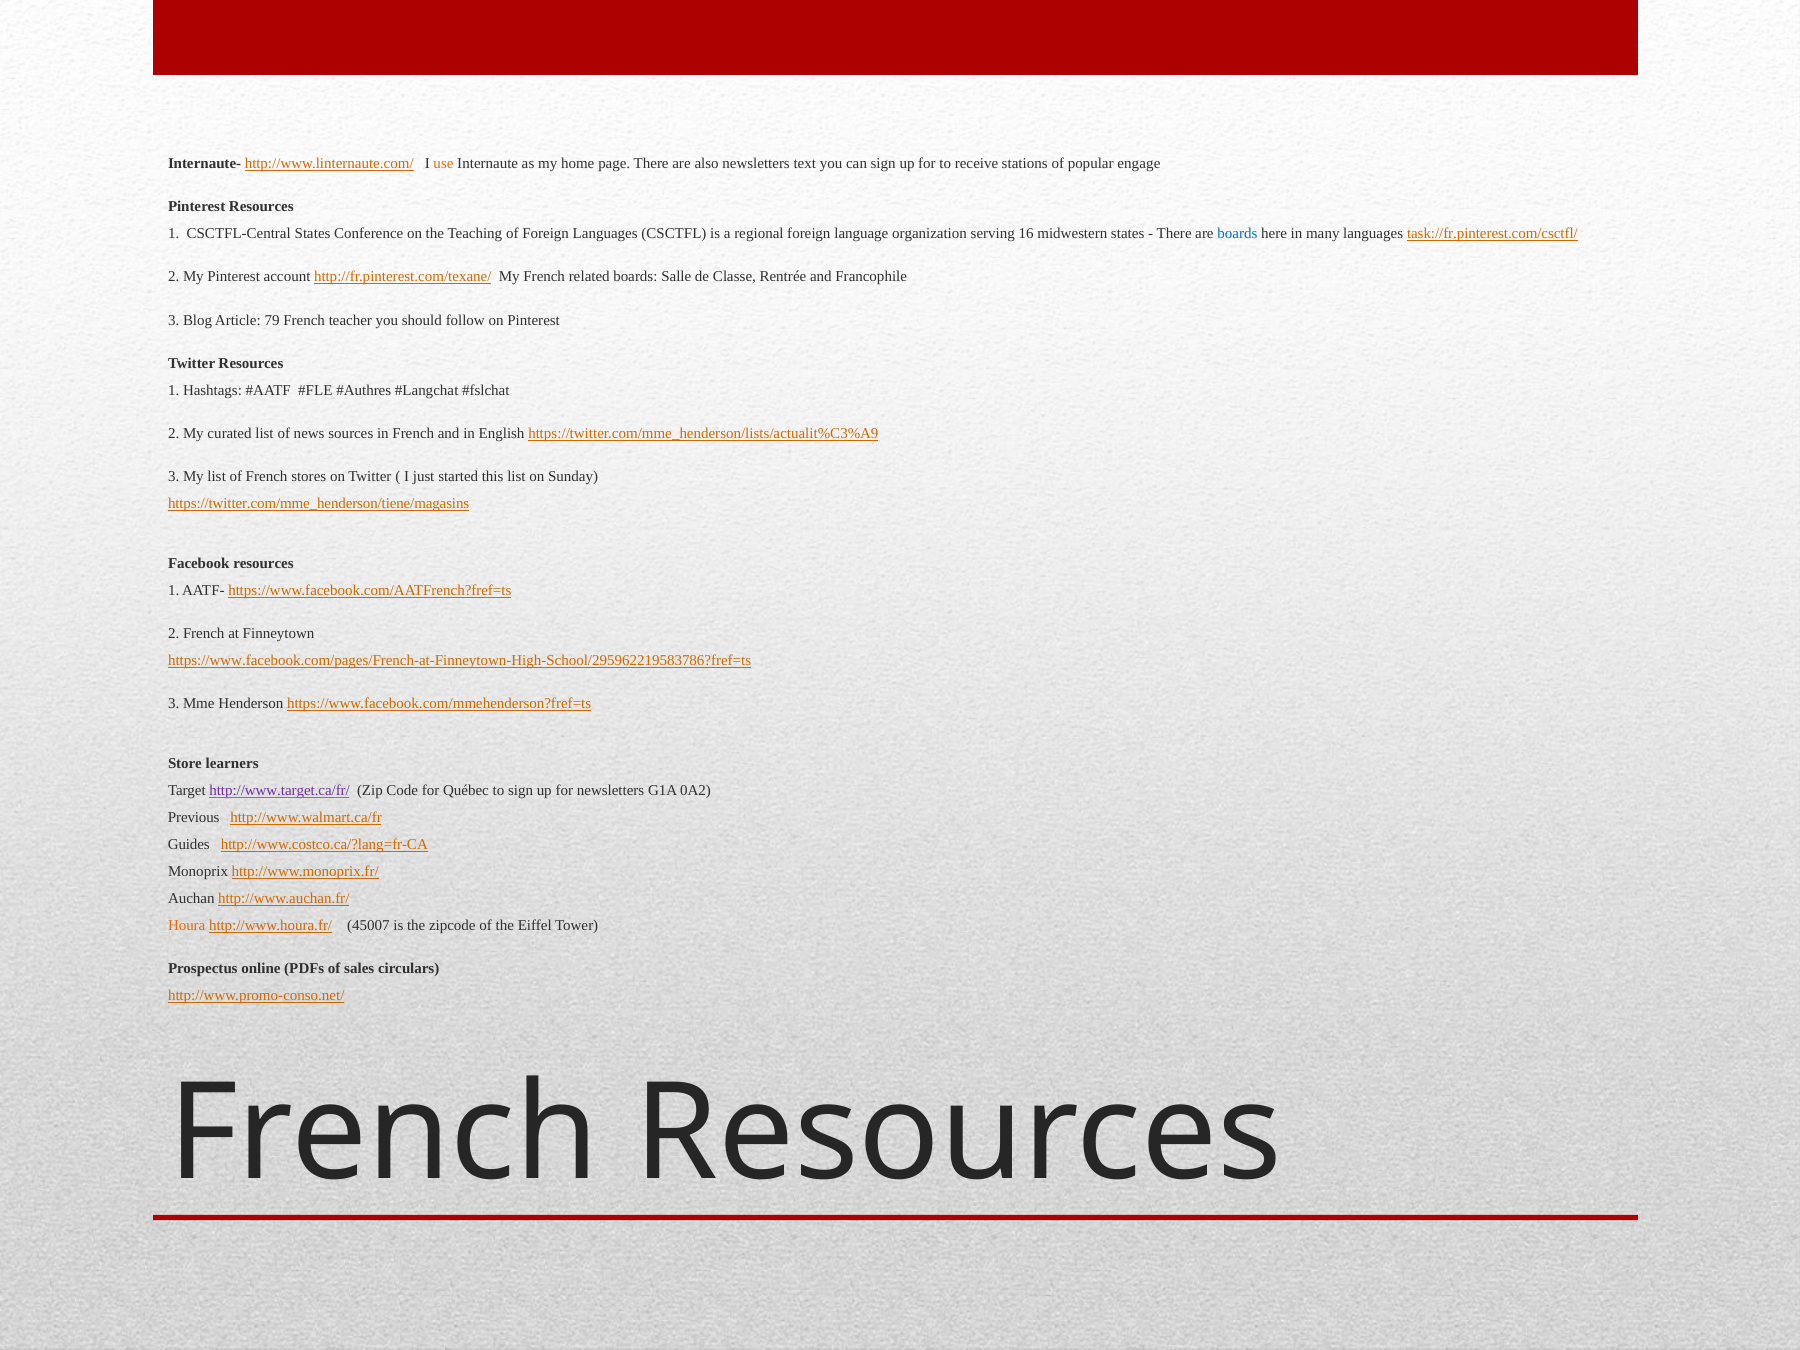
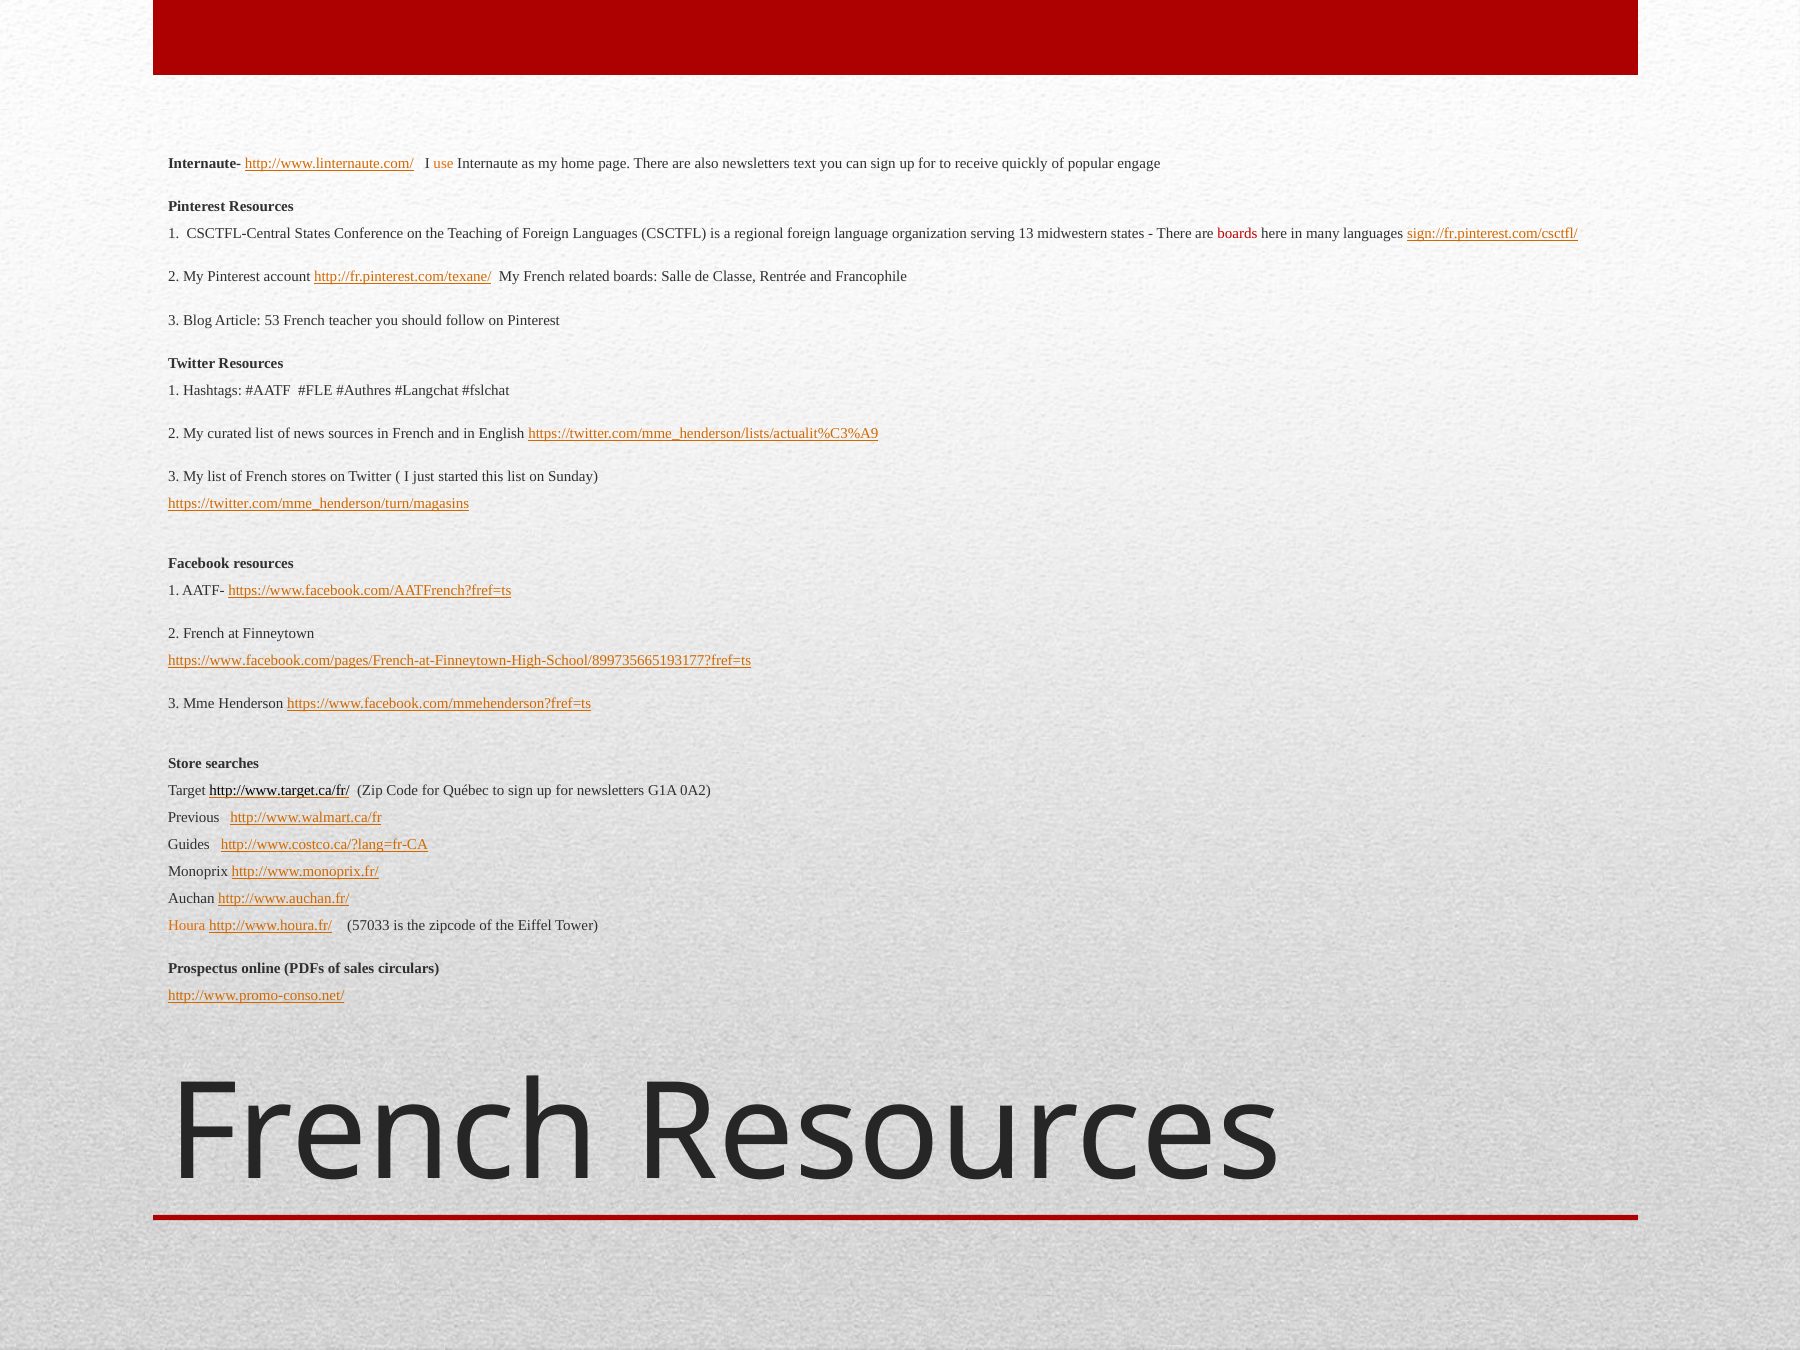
stations: stations -> quickly
16: 16 -> 13
boards at (1237, 234) colour: blue -> red
task://fr.pinterest.com/csctfl/: task://fr.pinterest.com/csctfl/ -> sign://fr.pinterest.com/csctfl/
79: 79 -> 53
https://twitter.com/mme_henderson/tiene/magasins: https://twitter.com/mme_henderson/tiene/magasins -> https://twitter.com/mme_henderson/turn/magasins
https://www.facebook.com/pages/French-at-Finneytown-High-School/295962219583786?fref=ts: https://www.facebook.com/pages/French-at-Finneytown-High-School/295962219583786?fref=ts -> https://www.facebook.com/pages/French-at-Finneytown-High-School/899735665193177?fref=ts
learners: learners -> searches
http://www.target.ca/fr/ colour: purple -> black
45007: 45007 -> 57033
